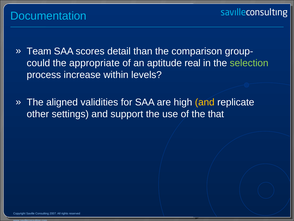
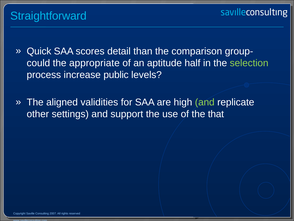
Documentation: Documentation -> Straightforward
Team: Team -> Quick
real: real -> half
within: within -> public
and at (205, 102) colour: yellow -> light green
